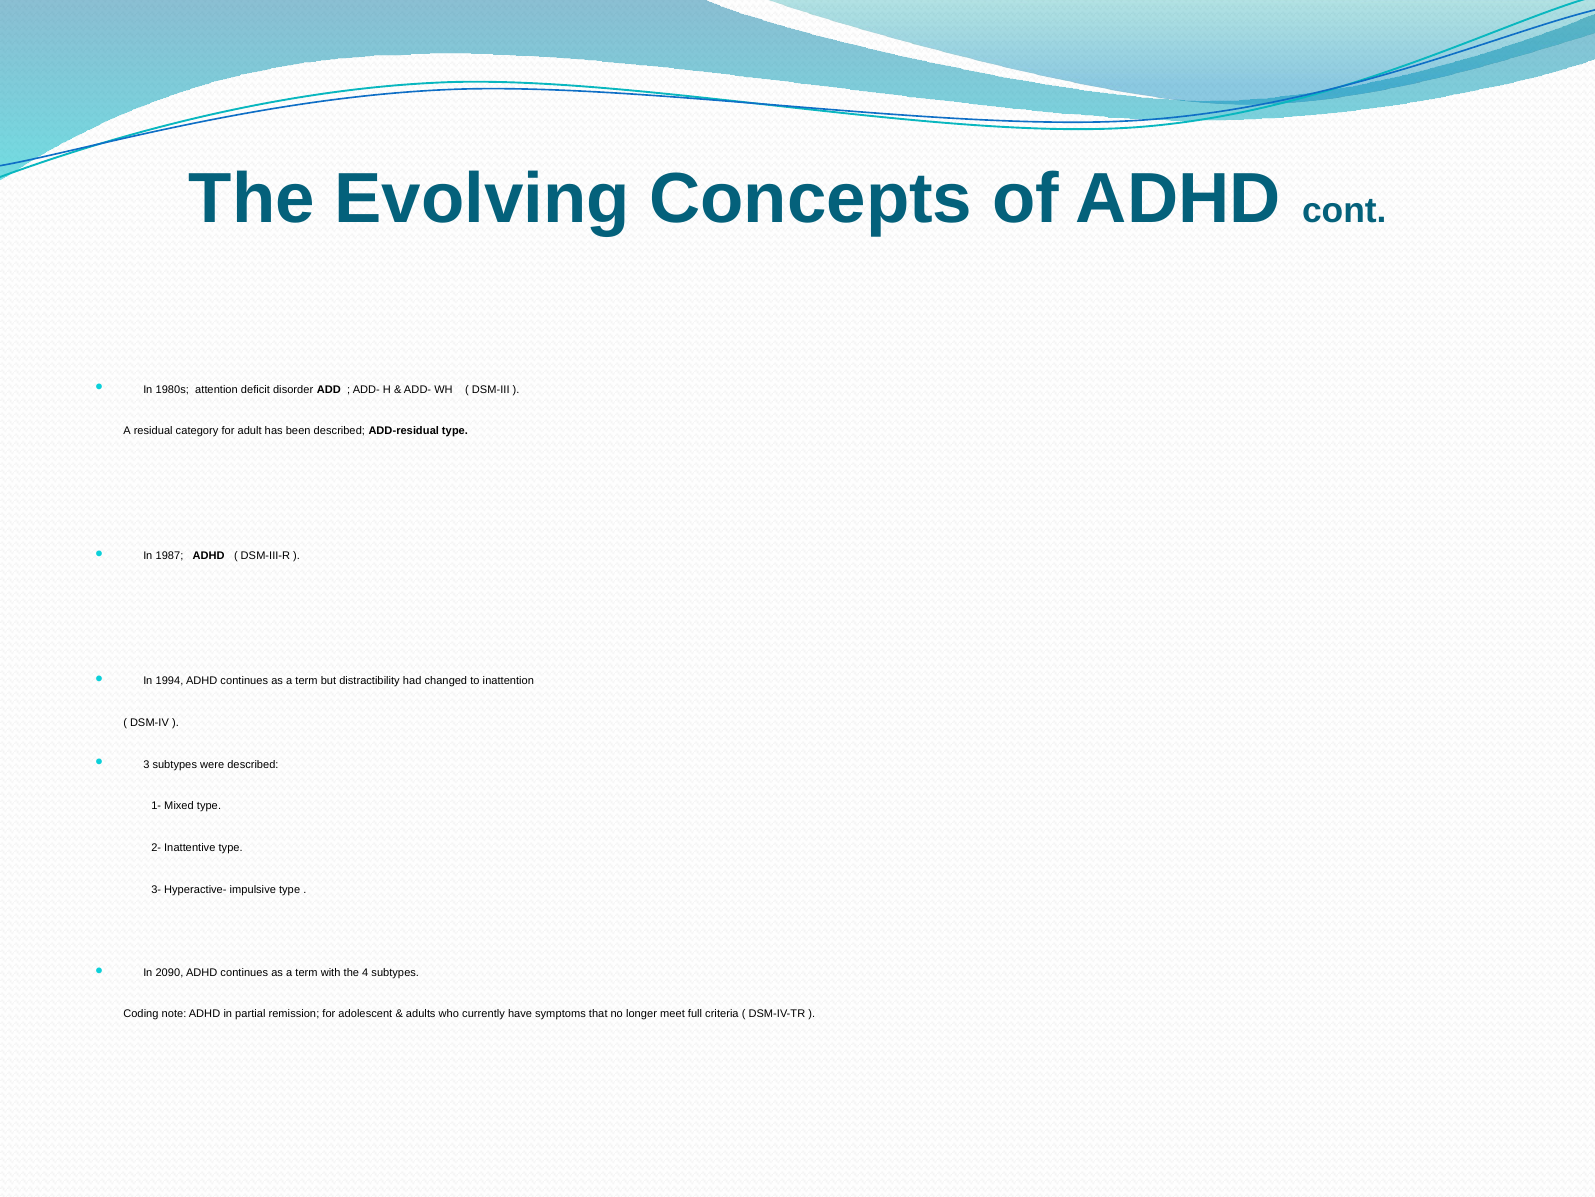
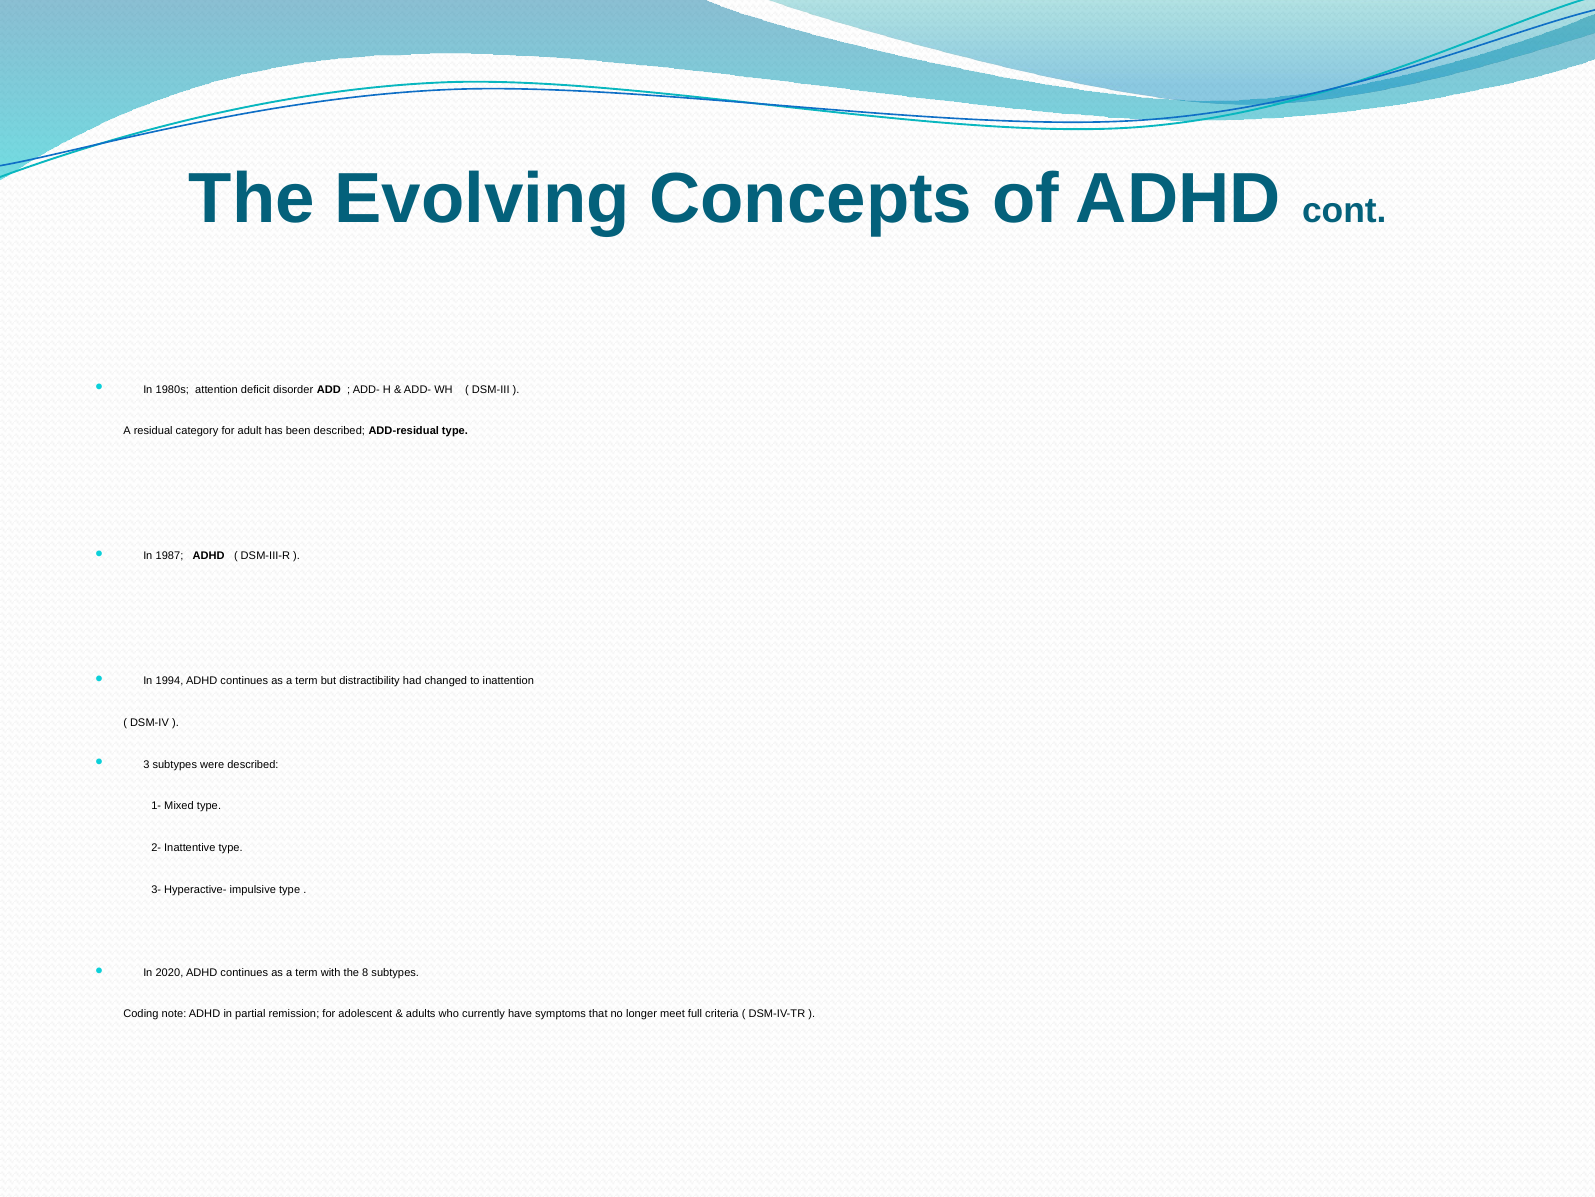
2090: 2090 -> 2020
4: 4 -> 8
